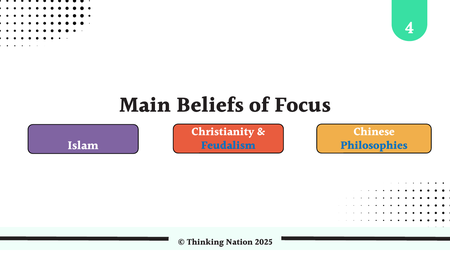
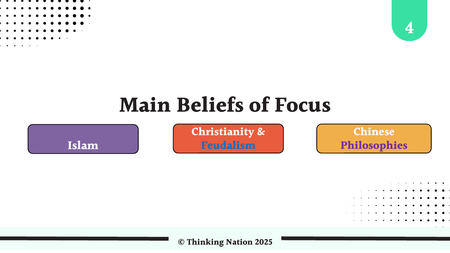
Philosophies colour: blue -> purple
